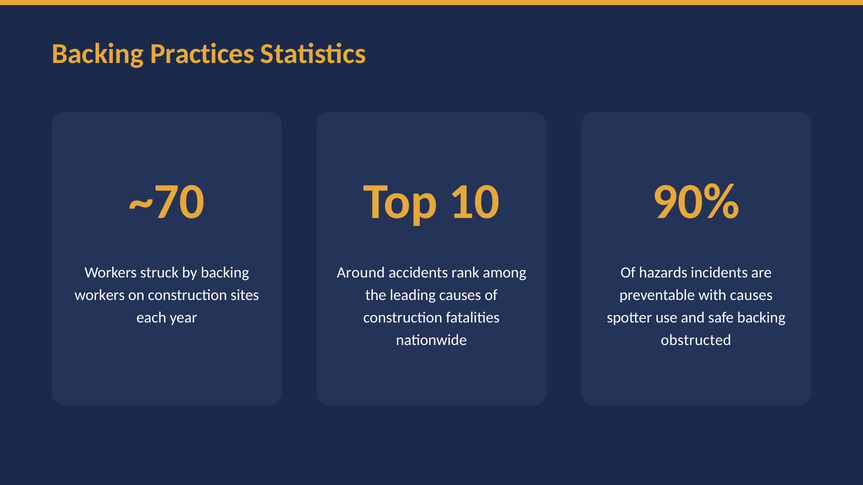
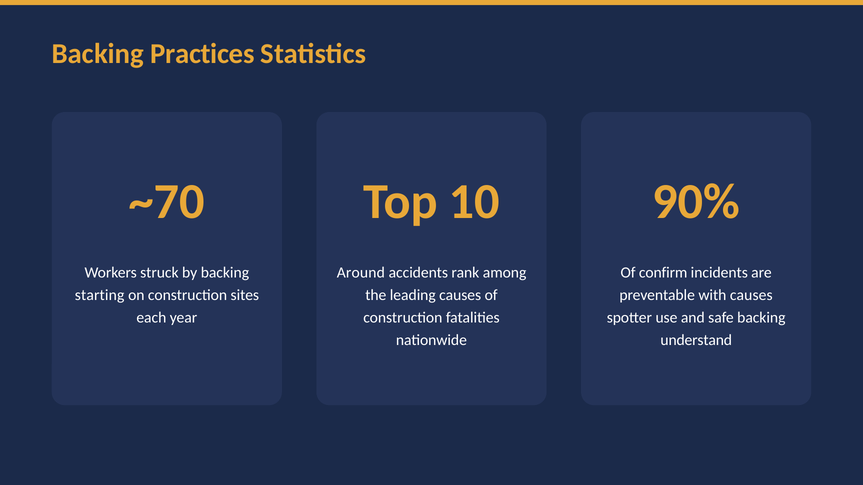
hazards: hazards -> confirm
workers at (100, 296): workers -> starting
obstructed: obstructed -> understand
